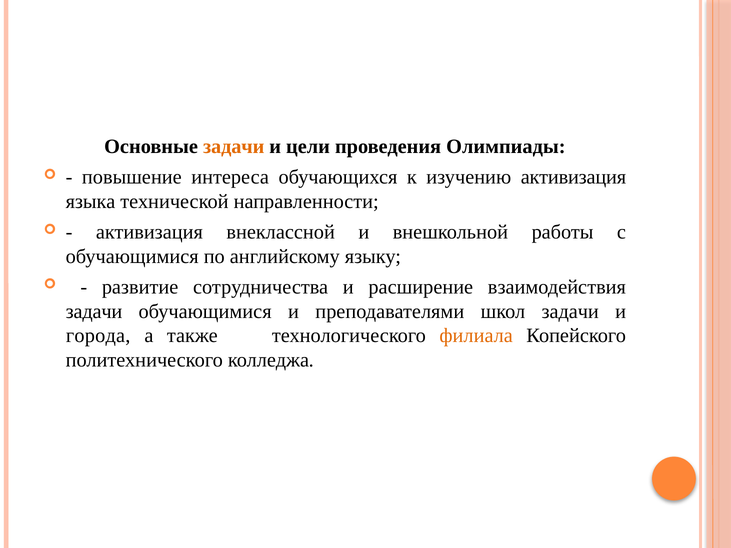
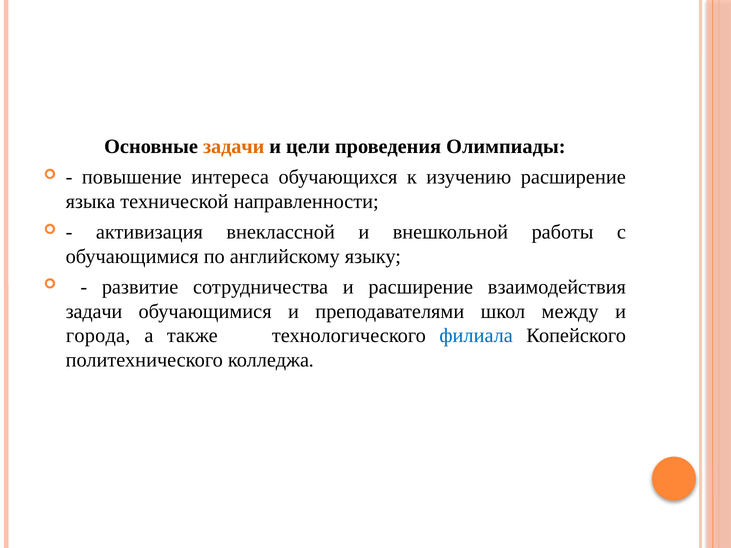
изучению активизация: активизация -> расширение
школ задачи: задачи -> между
филиала colour: orange -> blue
